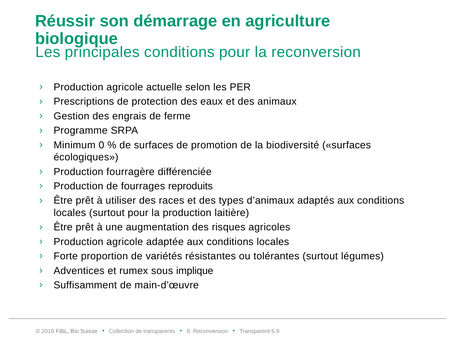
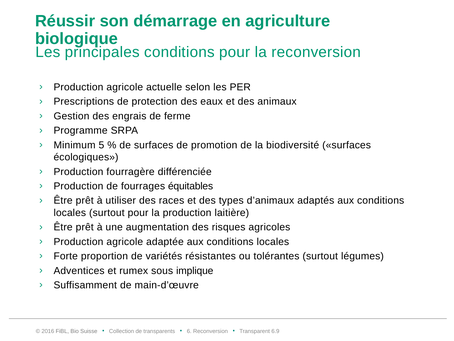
0: 0 -> 5
reproduits: reproduits -> équitables
